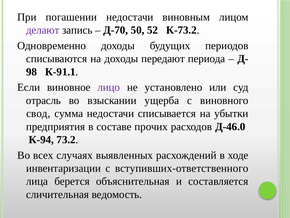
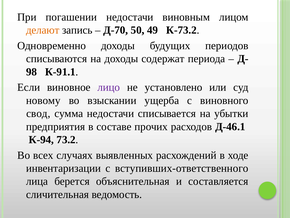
делают colour: purple -> orange
52: 52 -> 49
передают: передают -> содержат
отрасль: отрасль -> новому
Д-46.0: Д-46.0 -> Д-46.1
